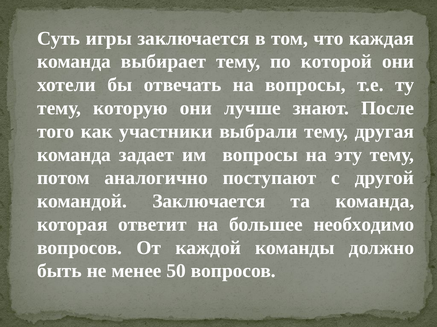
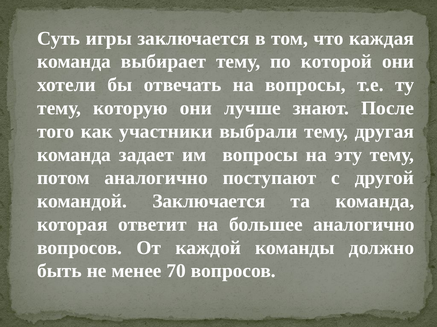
большее необходимо: необходимо -> аналогично
50: 50 -> 70
